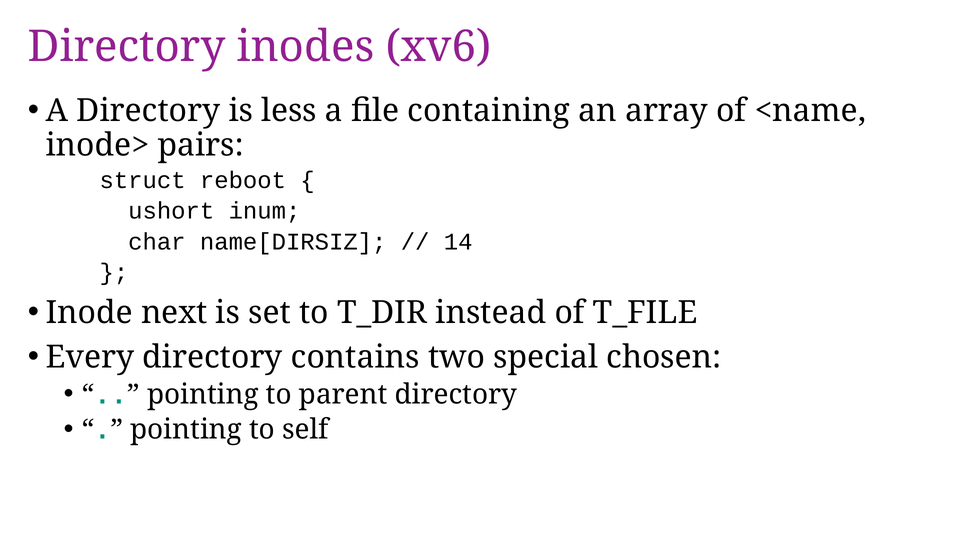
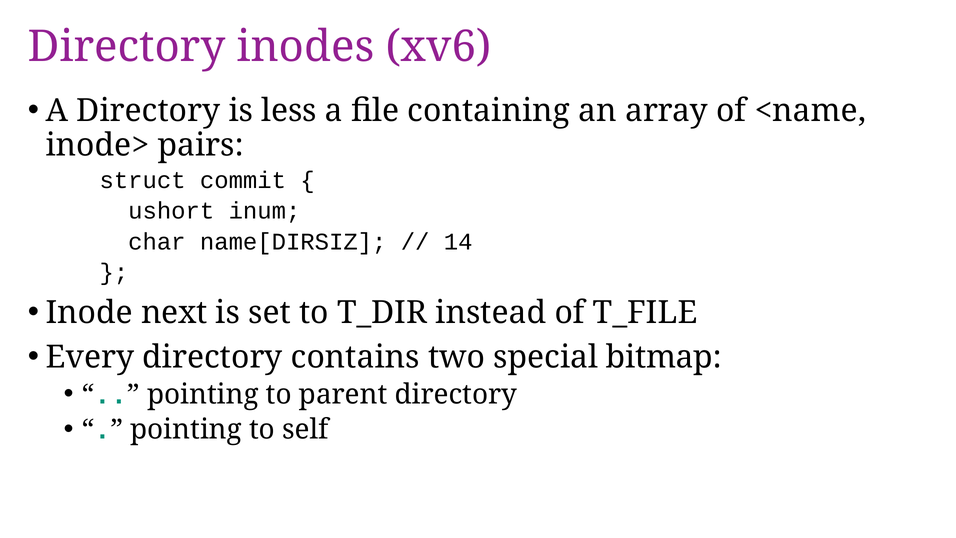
reboot: reboot -> commit
chosen: chosen -> bitmap
